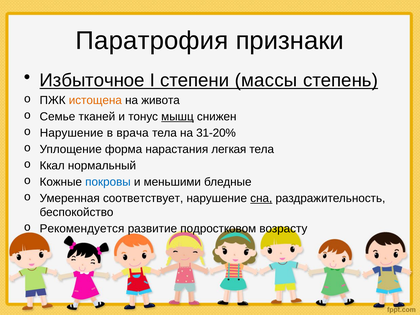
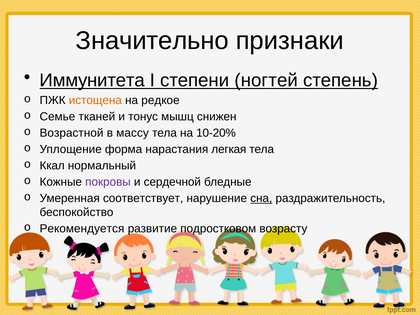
Паратрофия: Паратрофия -> Значительно
Избыточное: Избыточное -> Иммунитета
массы: массы -> ногтей
живота: живота -> редкое
мышц underline: present -> none
Нарушение at (72, 133): Нарушение -> Возрастной
врача: врача -> массу
31-20%: 31-20% -> 10-20%
покровы colour: blue -> purple
меньшими: меньшими -> сердечной
